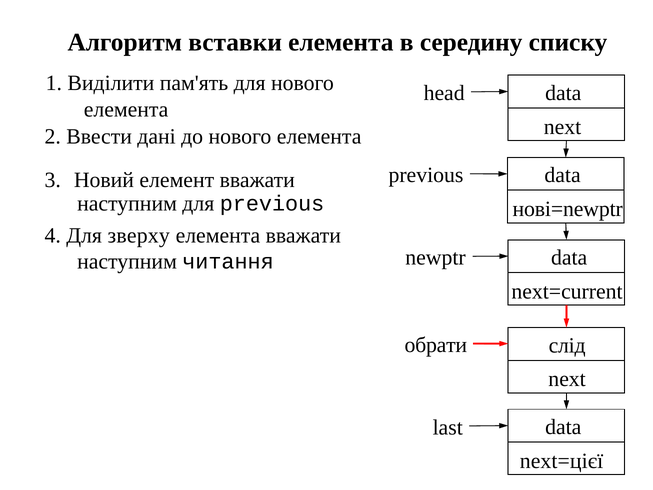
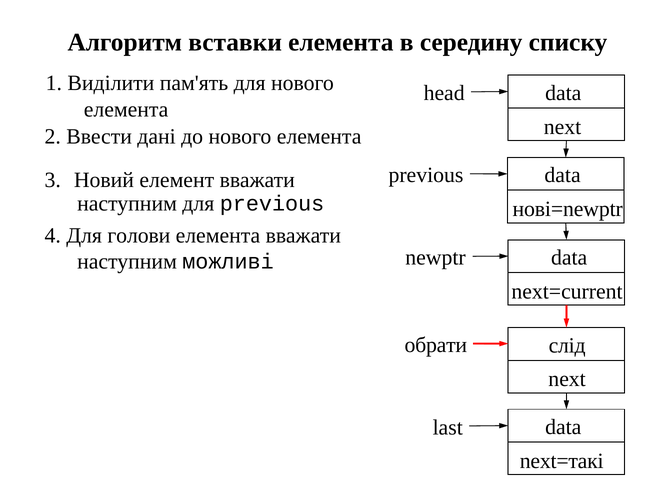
зверху: зверху -> голови
читання: читання -> можливі
next=цієї: next=цієї -> next=такі
